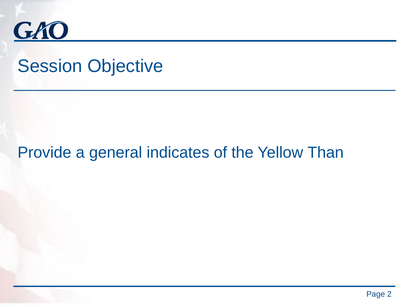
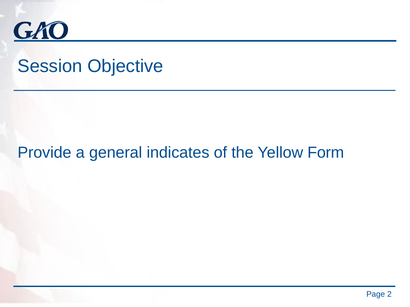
Than: Than -> Form
